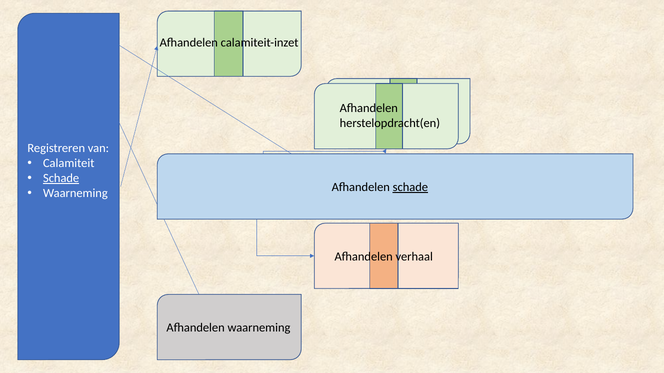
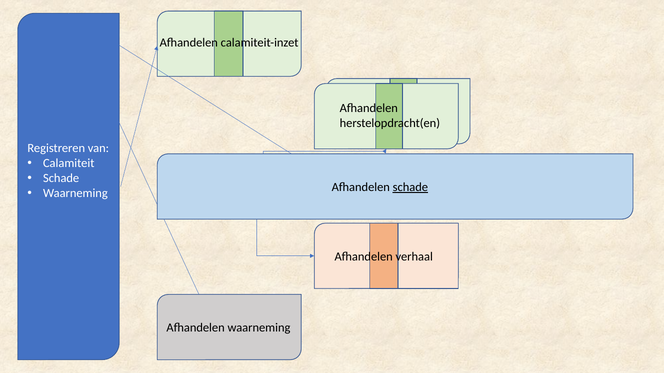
Schade at (61, 178) underline: present -> none
